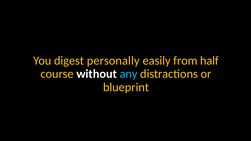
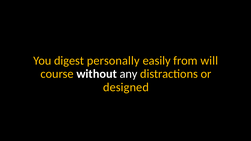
half: half -> will
any colour: light blue -> white
blueprint: blueprint -> designed
